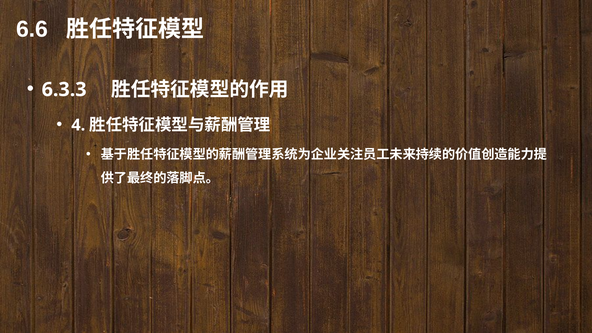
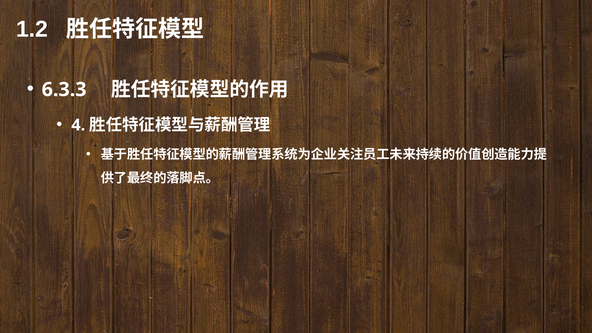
6.6: 6.6 -> 1.2
